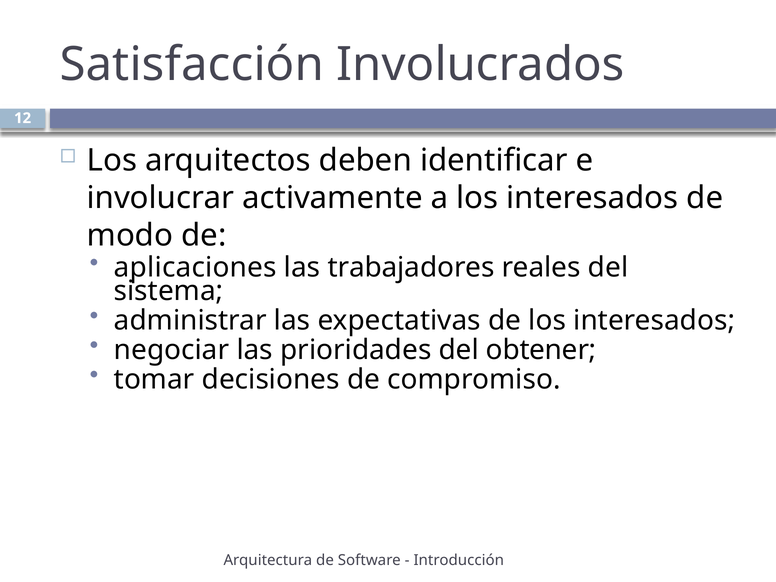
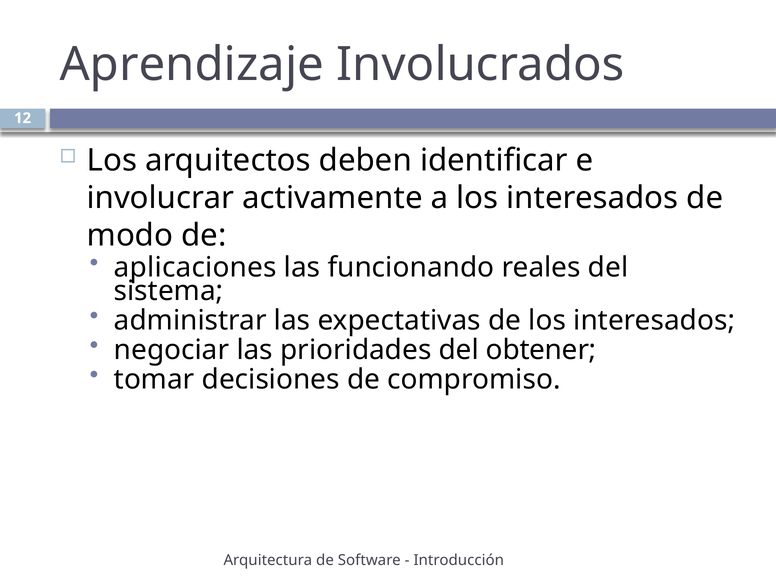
Satisfacción: Satisfacción -> Aprendizaje
trabajadores: trabajadores -> funcionando
